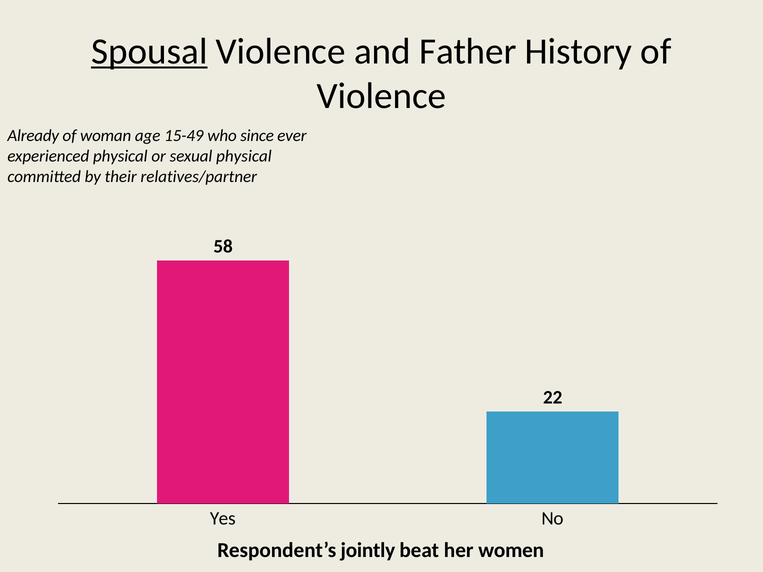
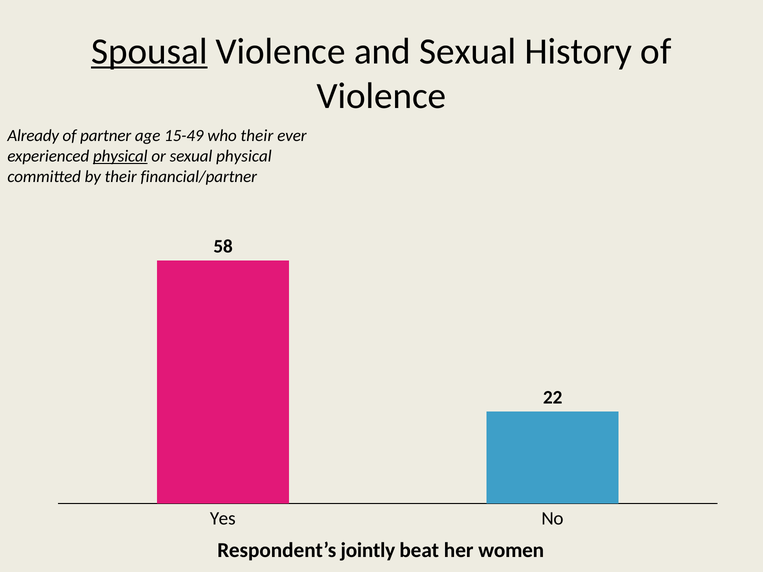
and Father: Father -> Sexual
woman: woman -> partner
who since: since -> their
physical at (120, 156) underline: none -> present
relatives/partner: relatives/partner -> financial/partner
